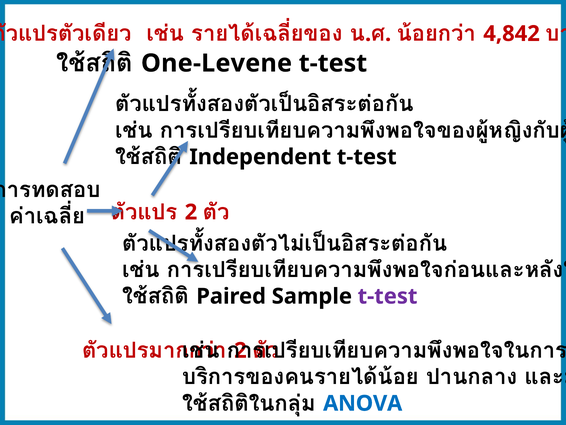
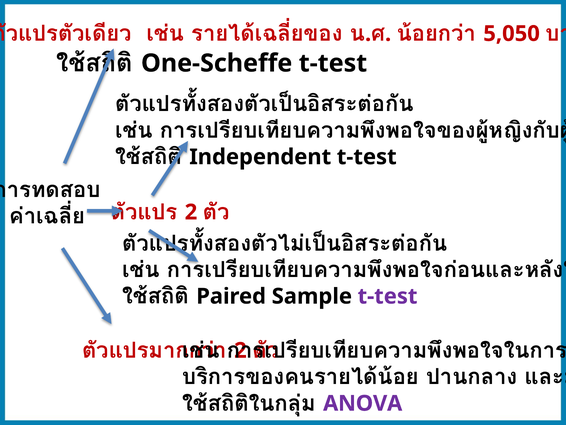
4,842: 4,842 -> 5,050
One-Levene: One-Levene -> One-Scheffe
ANOVA colour: blue -> purple
